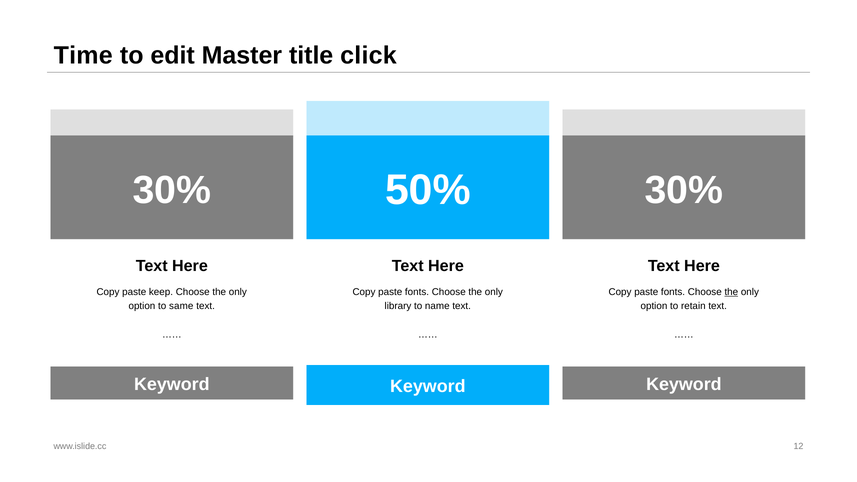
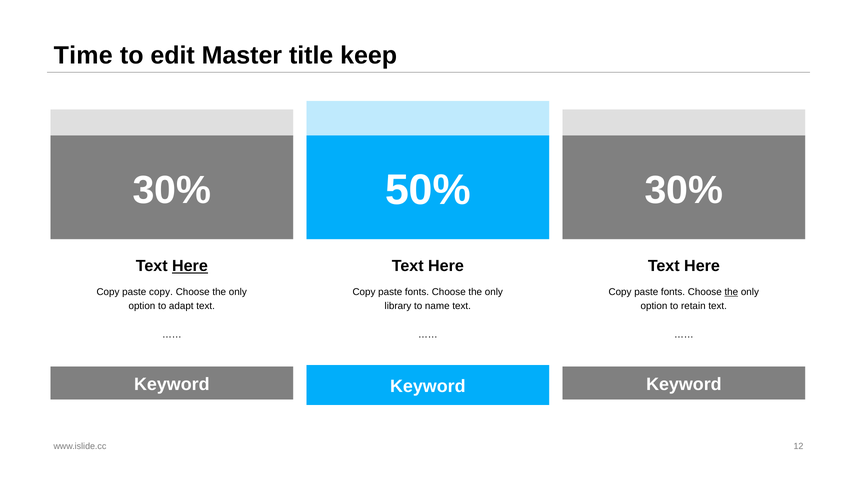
click: click -> keep
Here at (190, 266) underline: none -> present
paste keep: keep -> copy
same: same -> adapt
